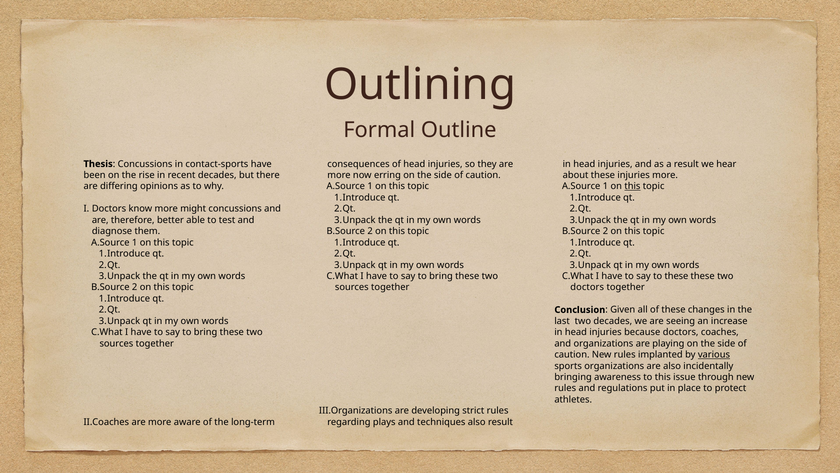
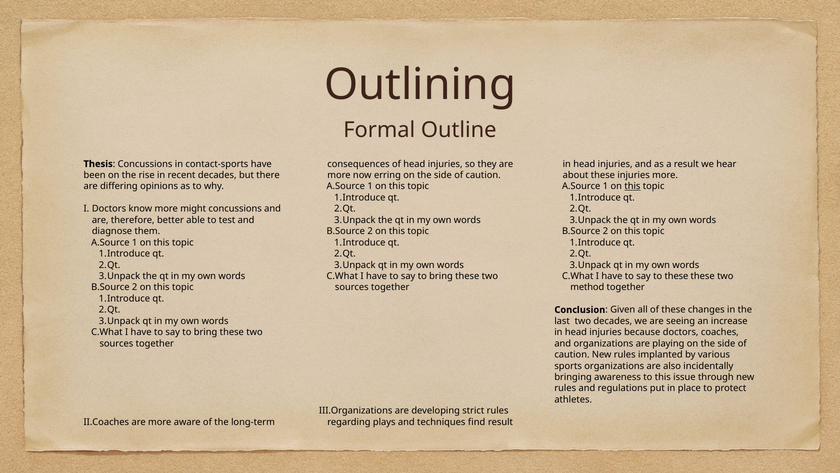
doctors at (587, 287): doctors -> method
various underline: present -> none
techniques also: also -> find
